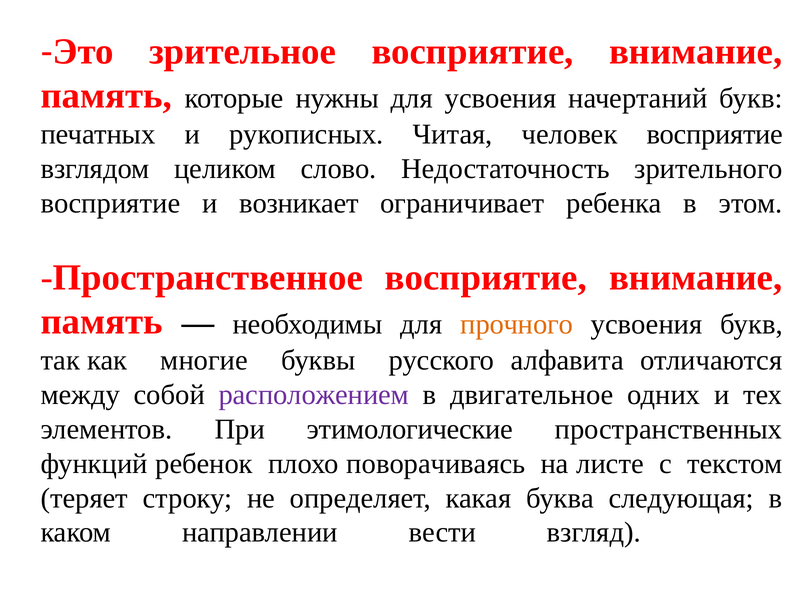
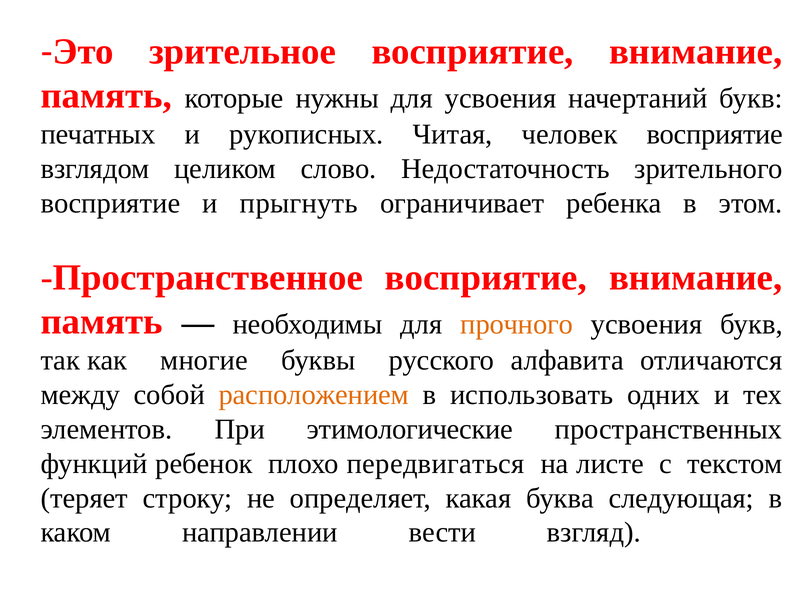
возникает: возникает -> прыгнуть
расположением colour: purple -> orange
двигательное: двигательное -> использовать
поворачиваясь: поворачиваясь -> передвигаться
